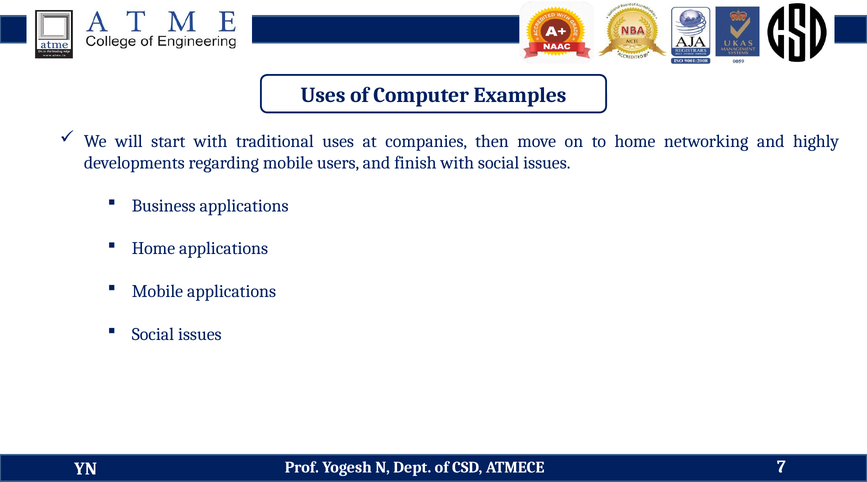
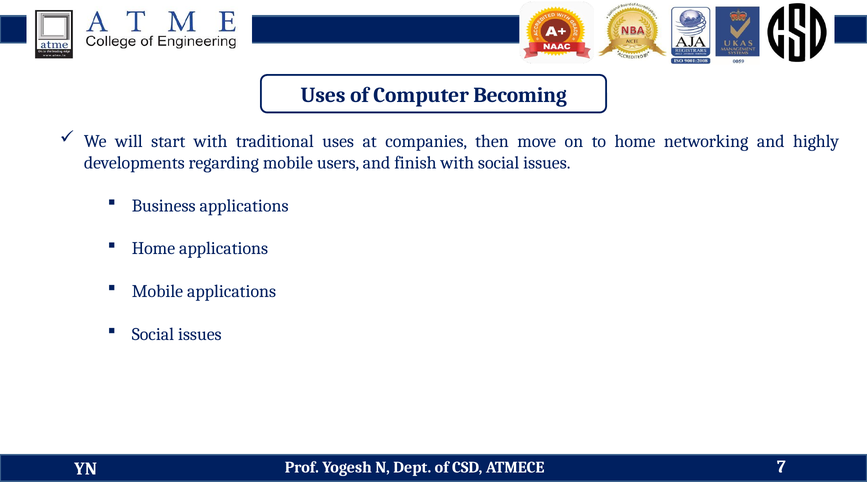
Examples: Examples -> Becoming
